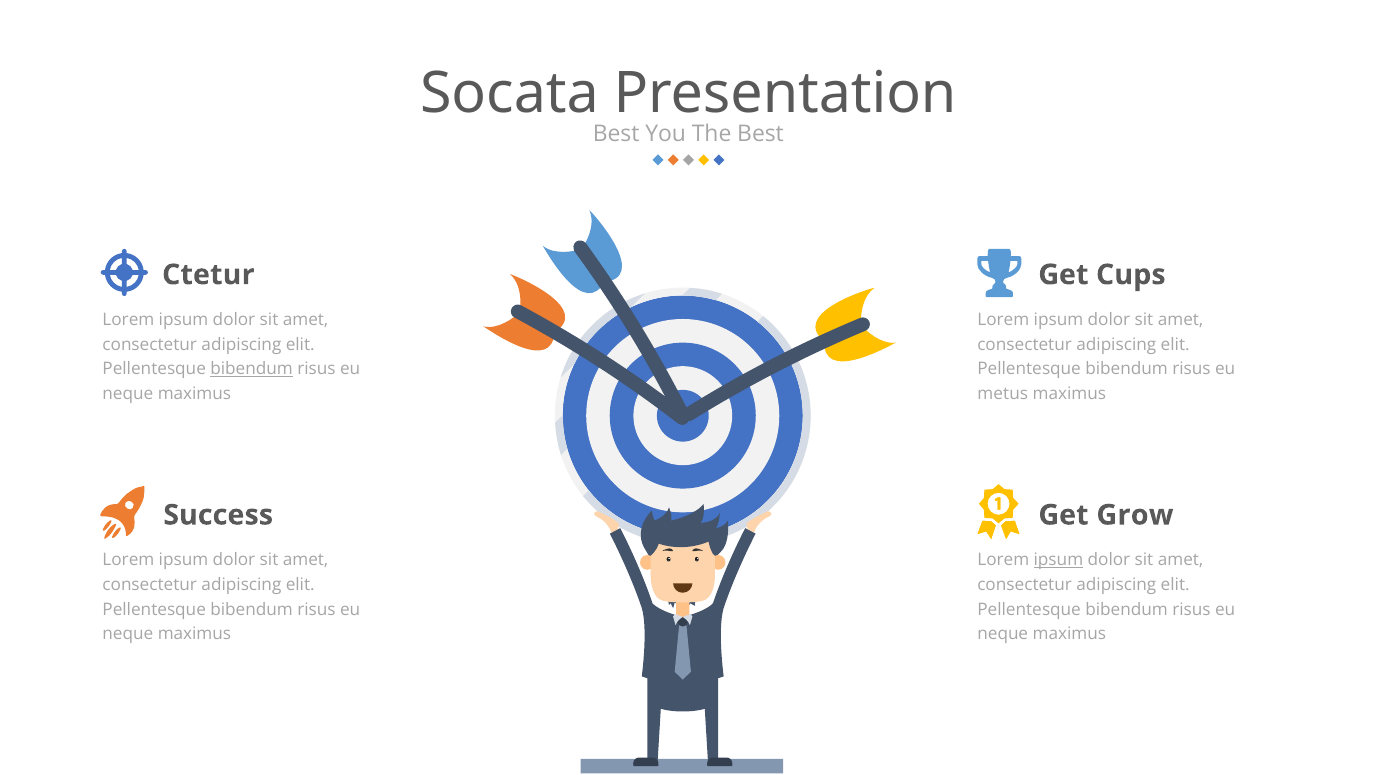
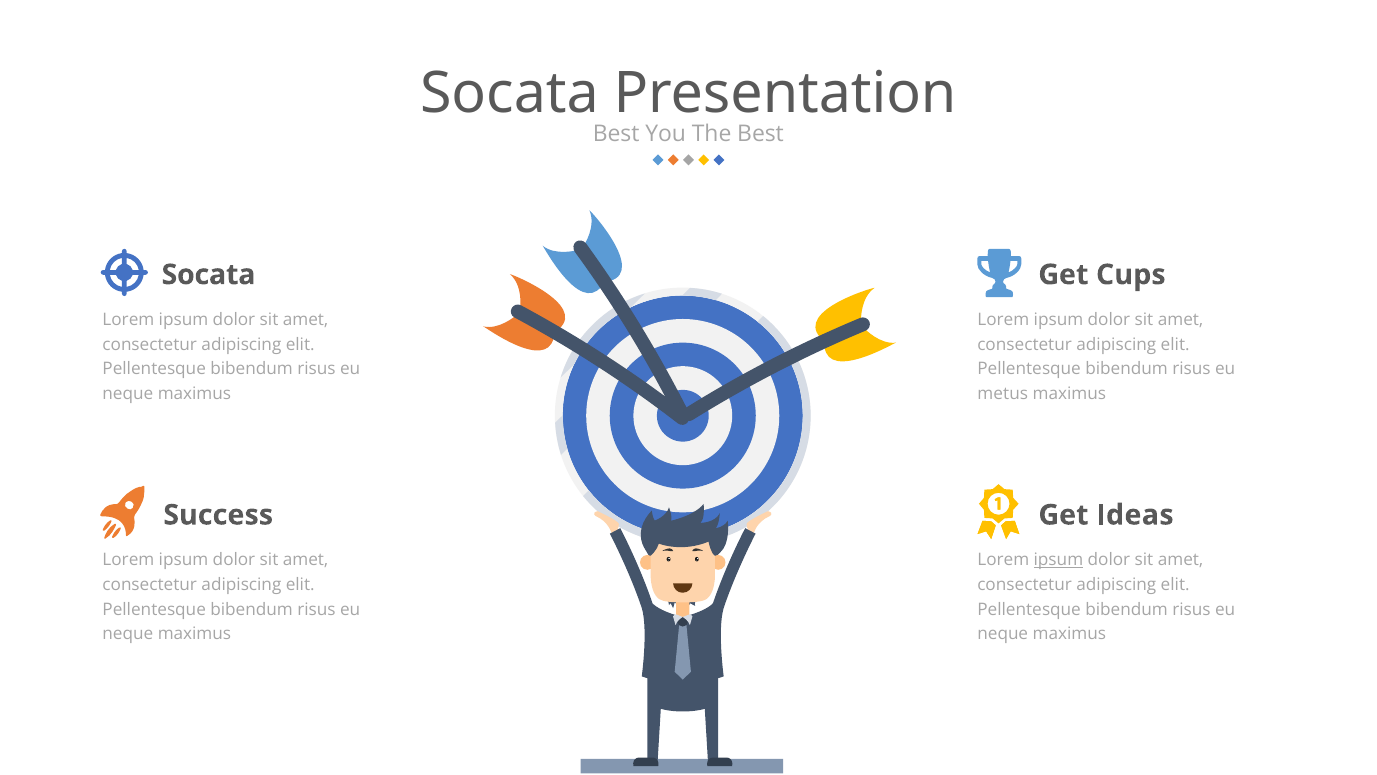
Ctetur at (208, 275): Ctetur -> Socata
bibendum at (252, 369) underline: present -> none
Grow: Grow -> Ideas
